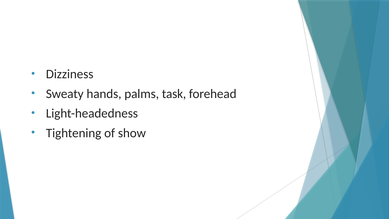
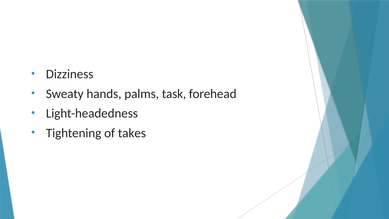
show: show -> takes
